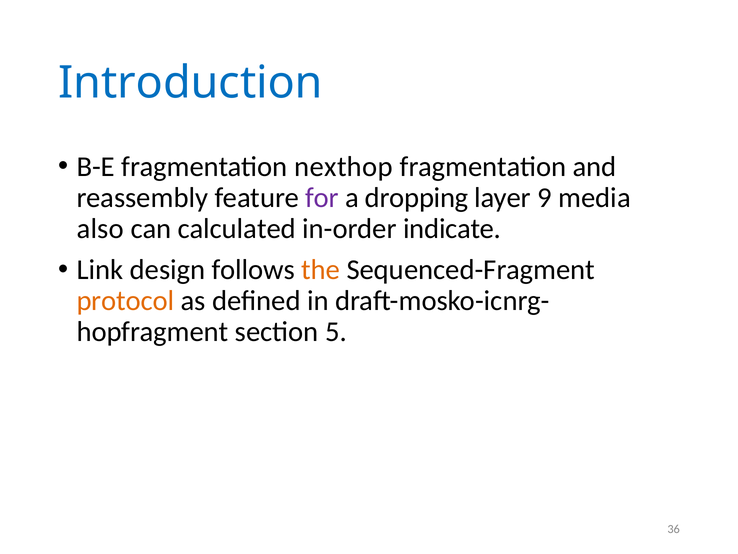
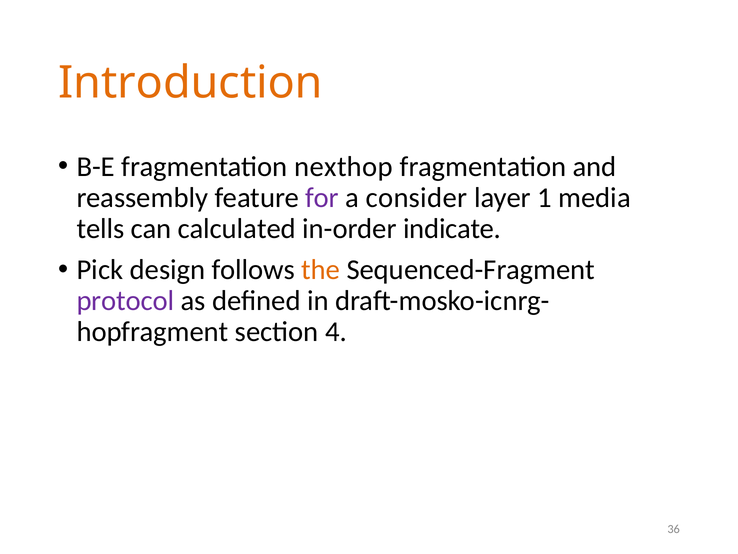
Introduction colour: blue -> orange
dropping: dropping -> consider
9: 9 -> 1
also: also -> tells
Link: Link -> Pick
protocol colour: orange -> purple
5: 5 -> 4
